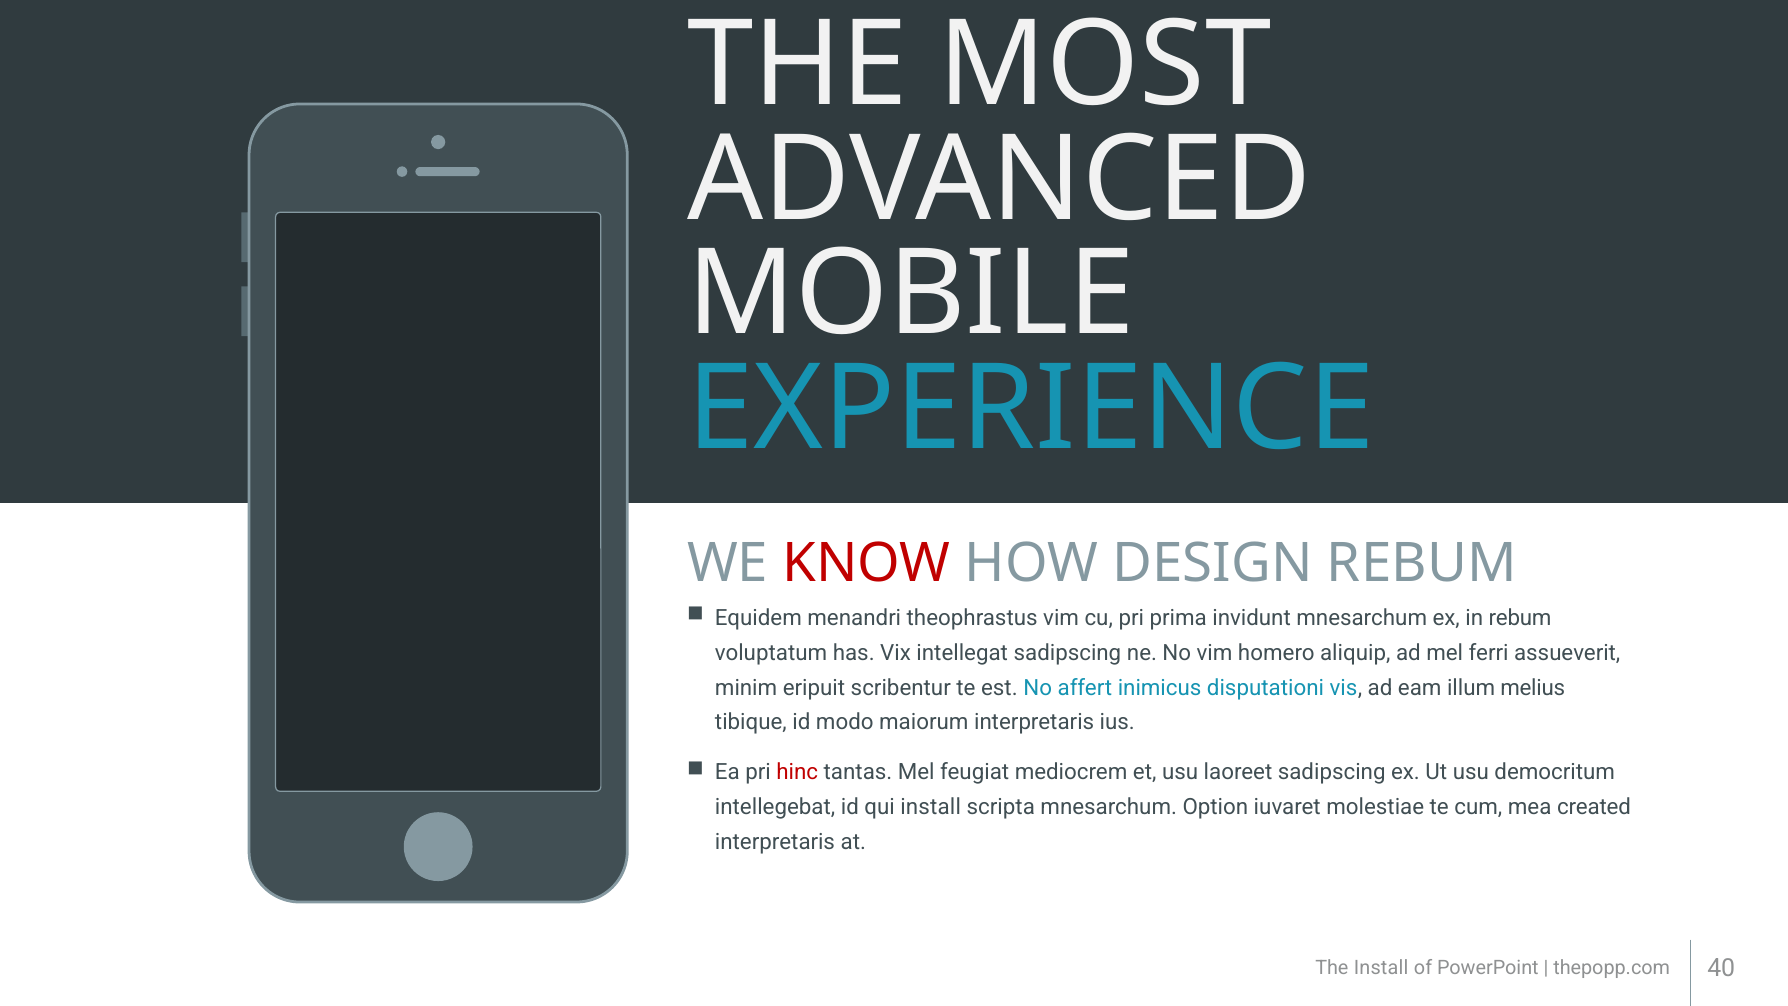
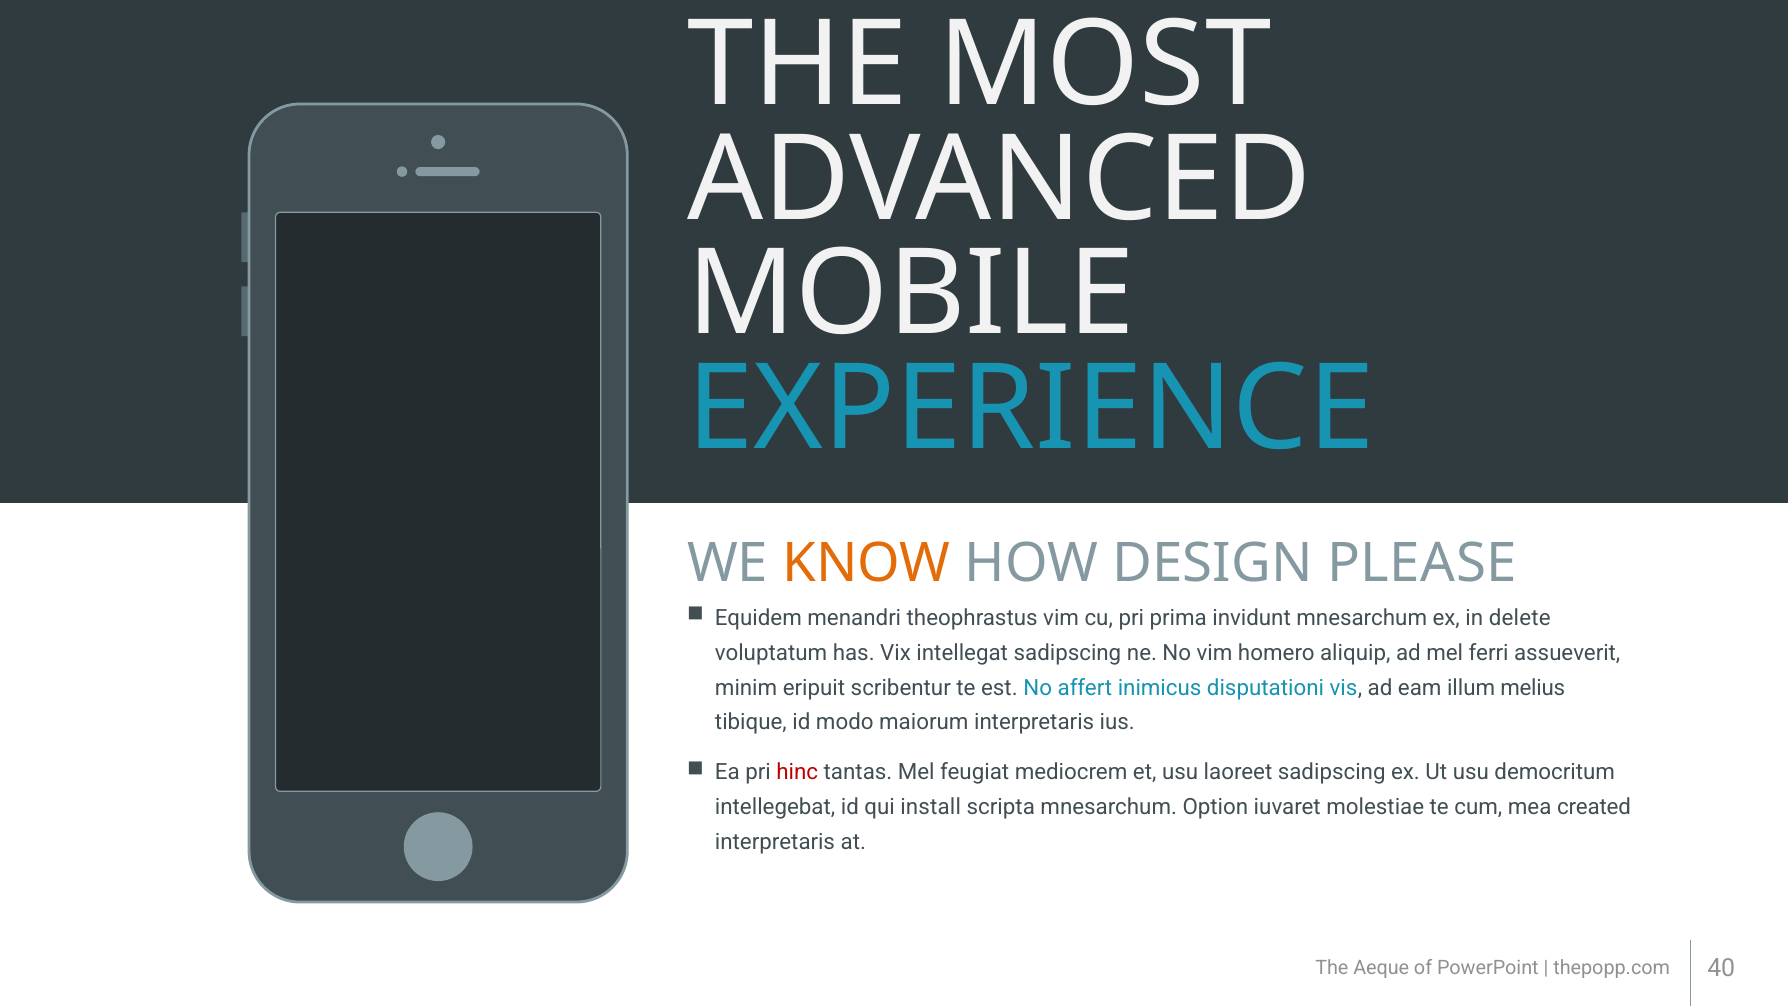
KNOW colour: red -> orange
DESIGN REBUM: REBUM -> PLEASE
in rebum: rebum -> delete
The Install: Install -> Aeque
